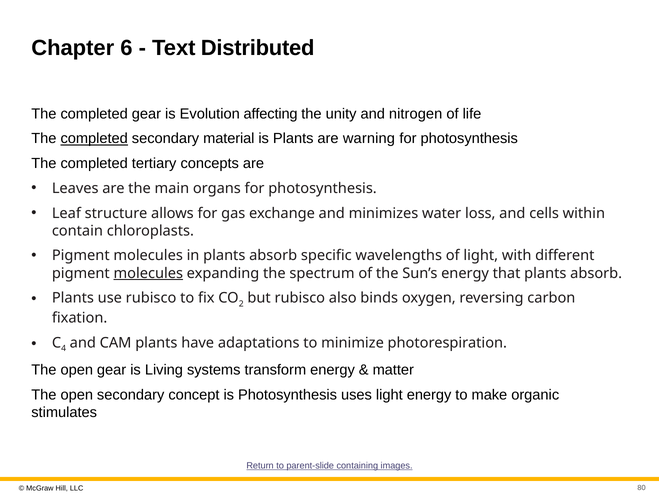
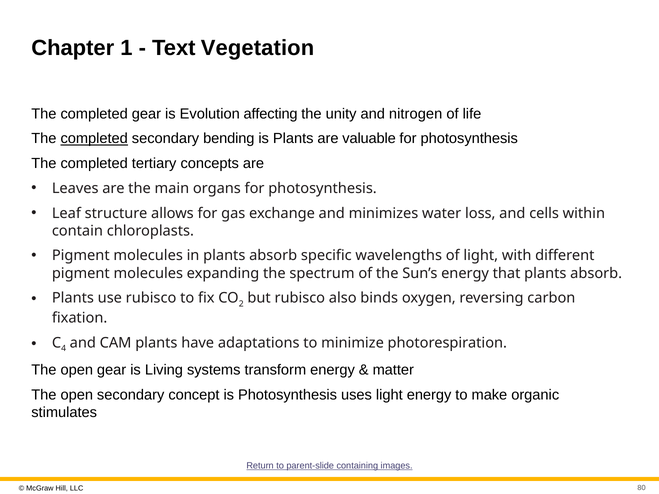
6: 6 -> 1
Distributed: Distributed -> Vegetation
material: material -> bending
warning: warning -> valuable
molecules at (148, 273) underline: present -> none
